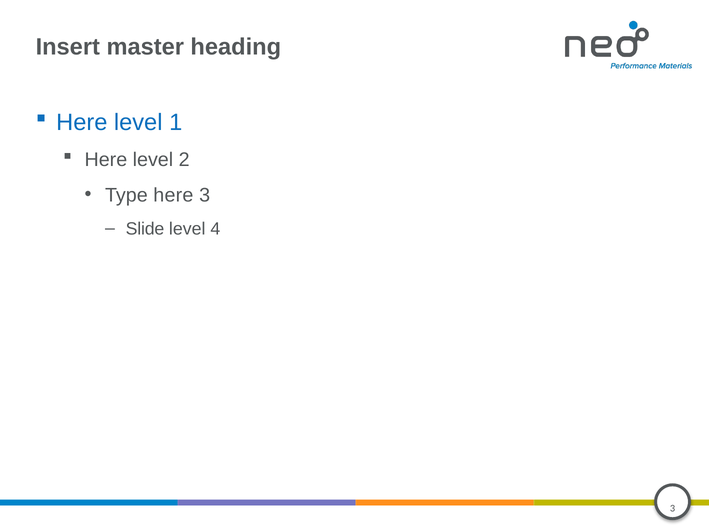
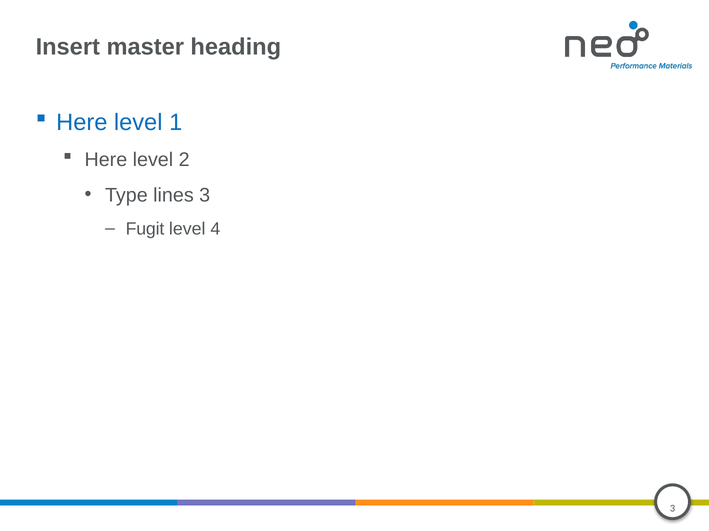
Type here: here -> lines
Slide: Slide -> Fugit
